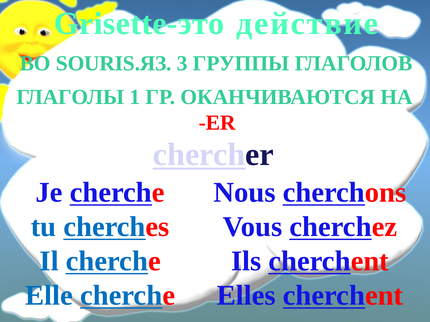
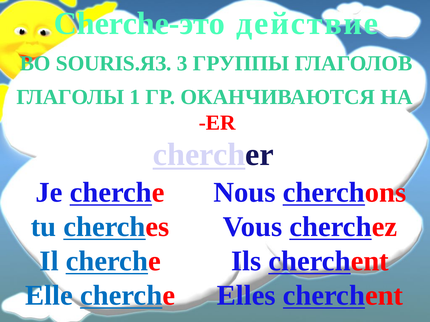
Grisette-это: Grisette-это -> Cherche-это
